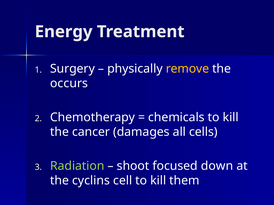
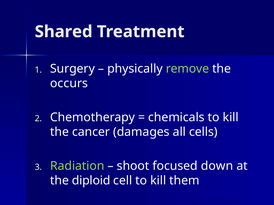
Energy: Energy -> Shared
remove colour: yellow -> light green
cyclins: cyclins -> diploid
